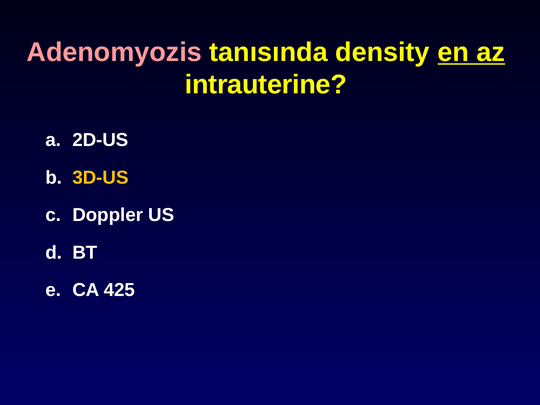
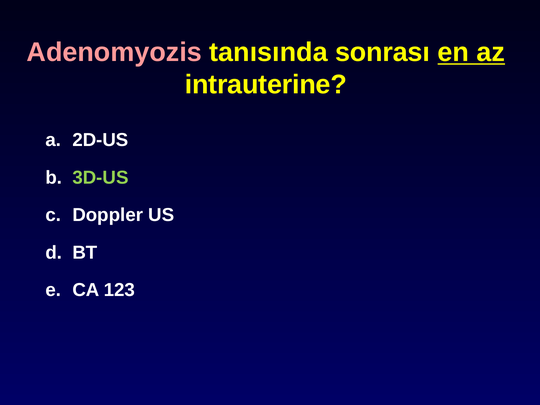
density: density -> sonrası
3D-US colour: yellow -> light green
425: 425 -> 123
